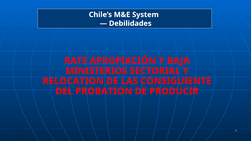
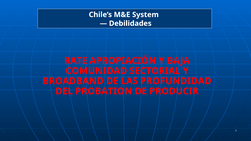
MINISTERIOS: MINISTERIOS -> COMUNIDAD
RELOCATION: RELOCATION -> BROADBAND
CONSIGUIENTE: CONSIGUIENTE -> PROFUNDIDAD
